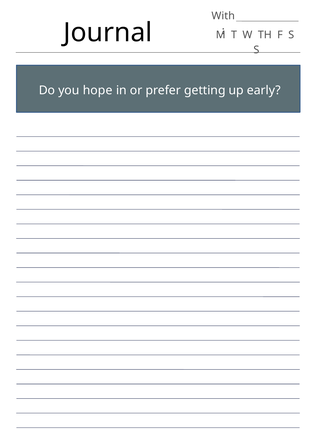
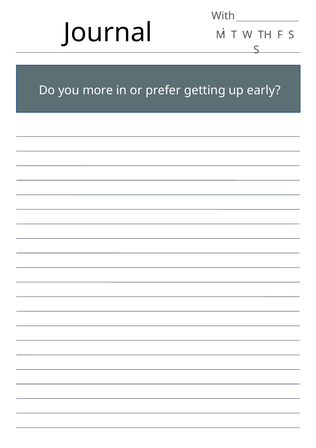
hope: hope -> more
